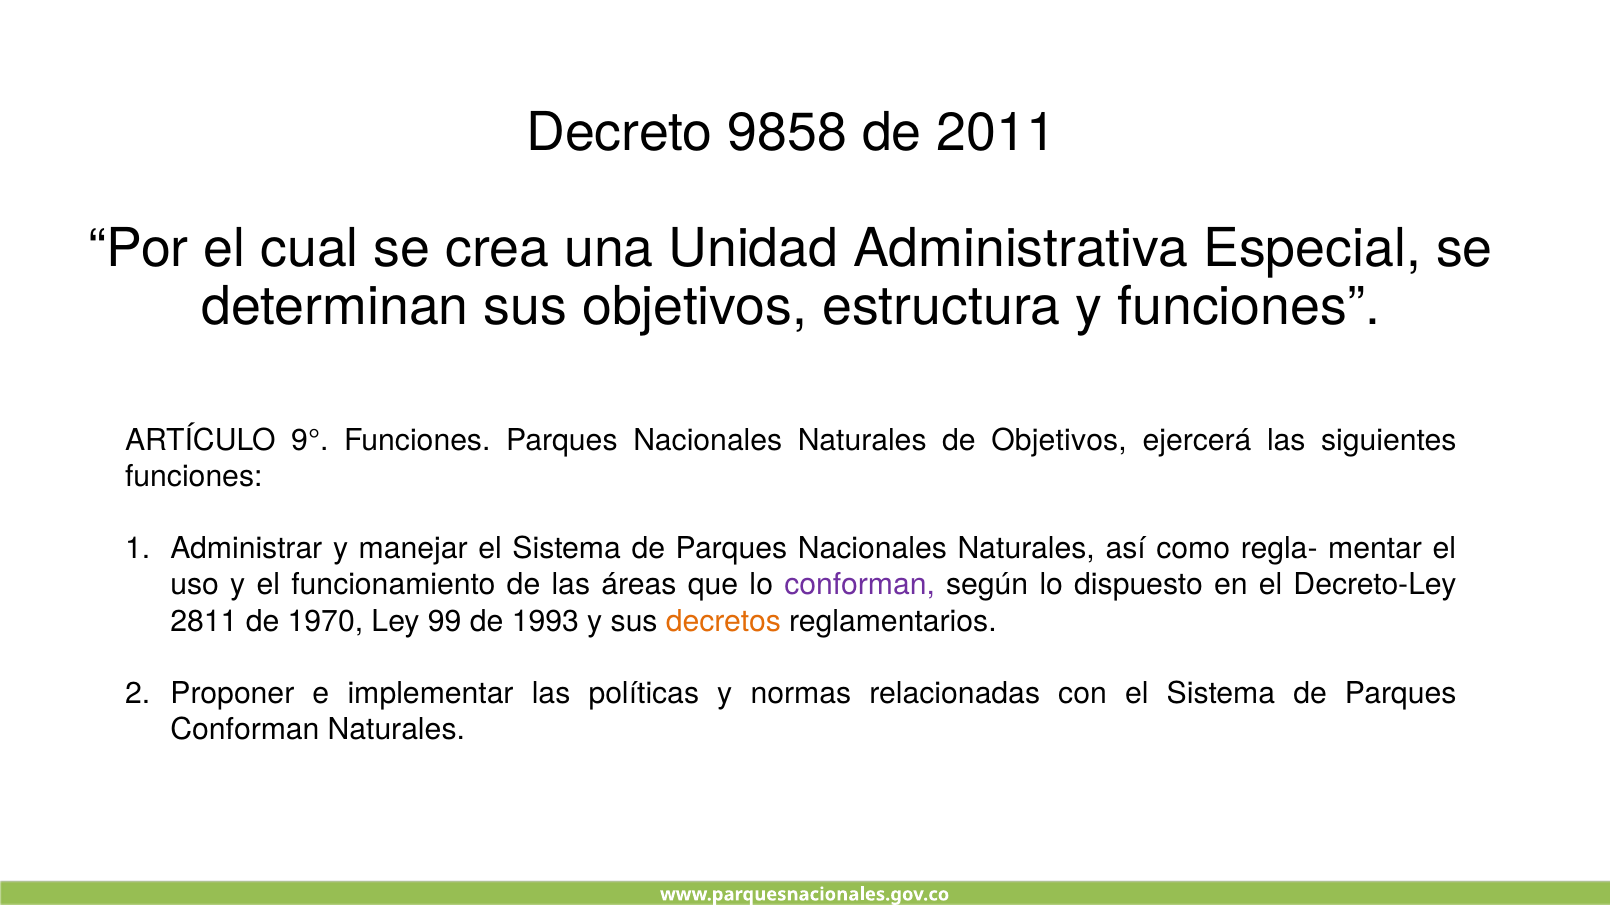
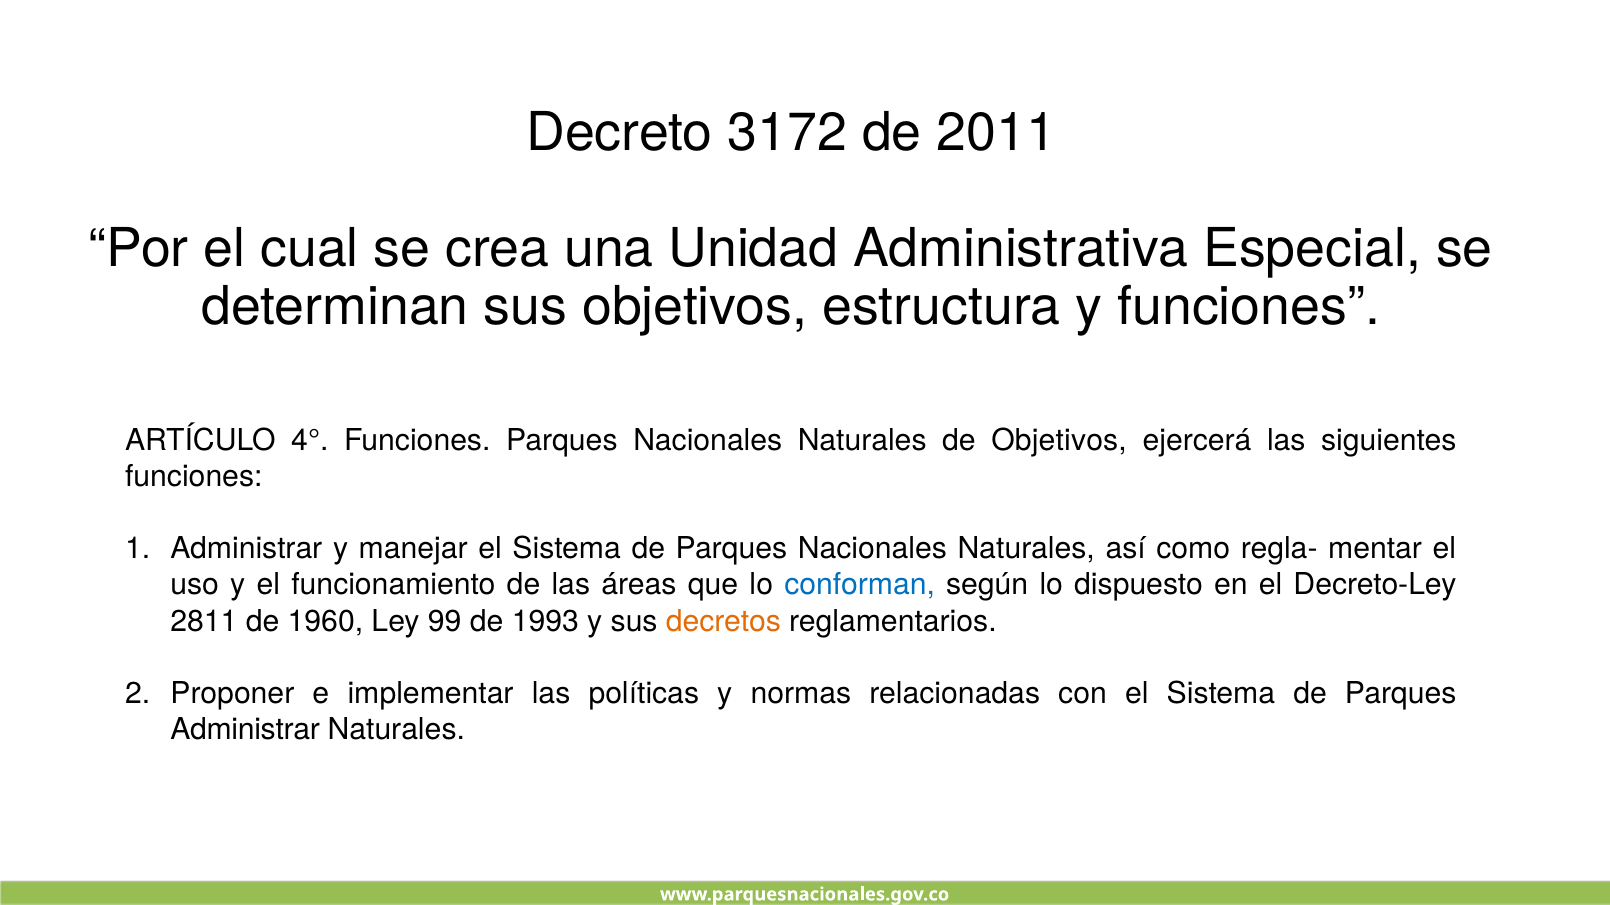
9858: 9858 -> 3172
9°: 9° -> 4°
conforman at (860, 585) colour: purple -> blue
1970: 1970 -> 1960
Conforman at (245, 730): Conforman -> Administrar
